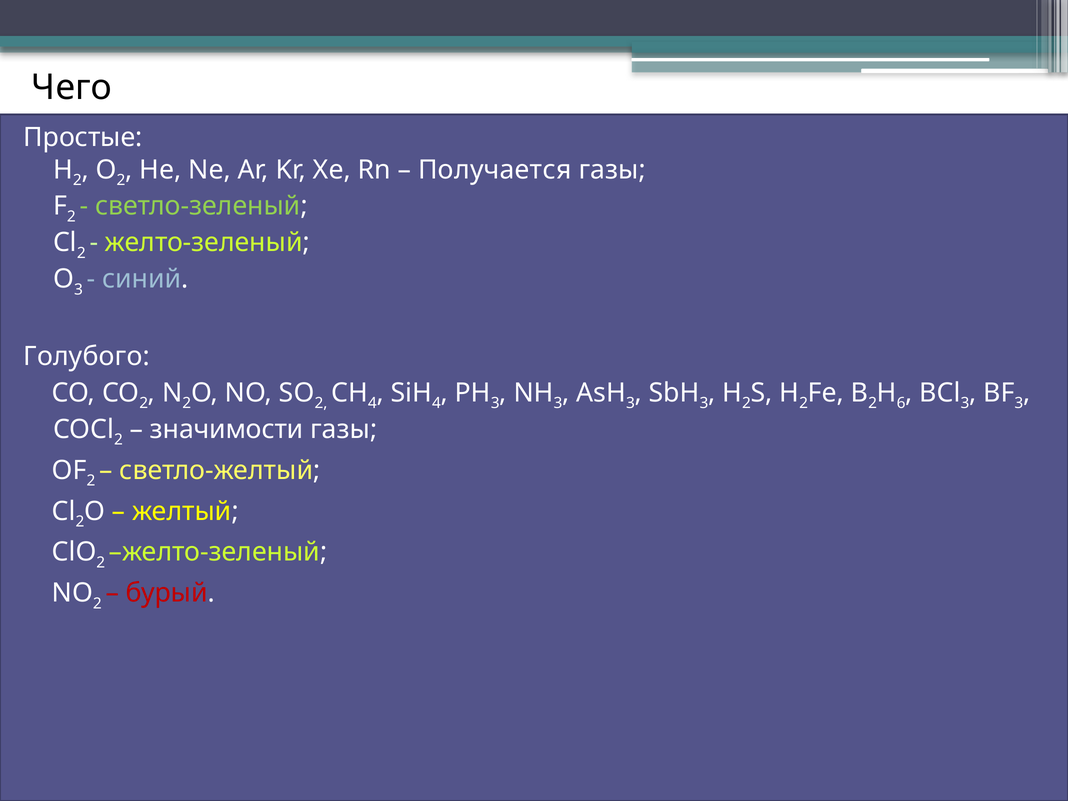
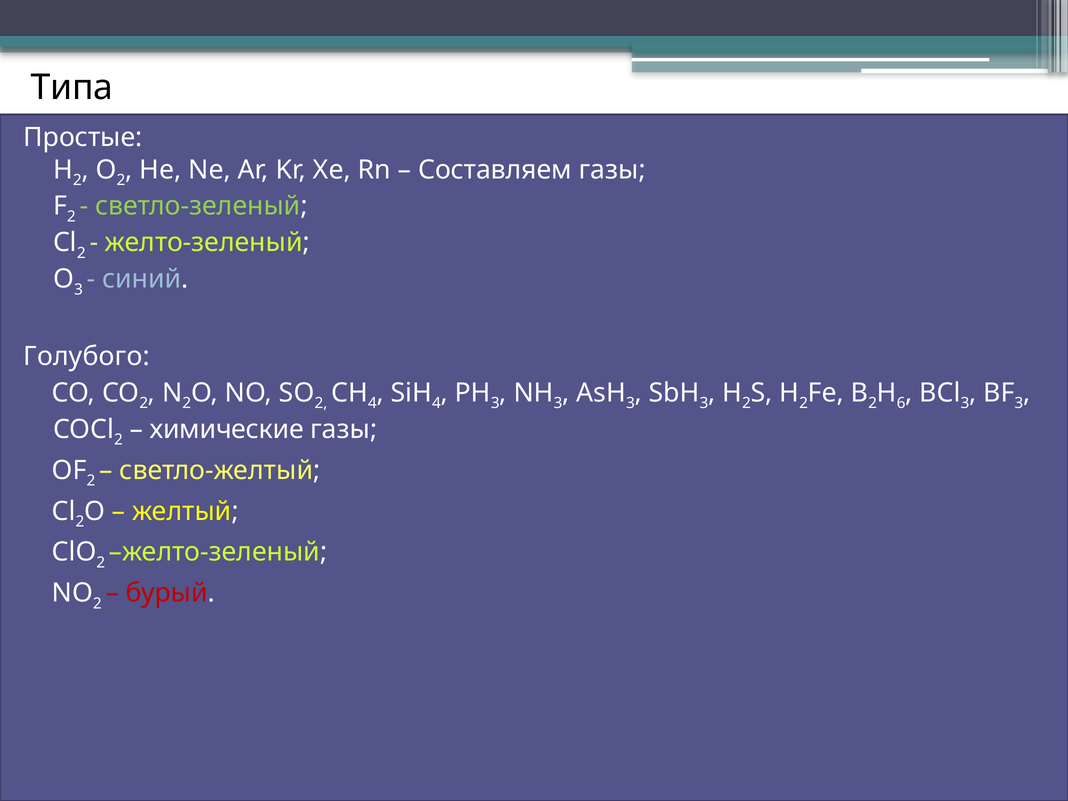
Чего: Чего -> Типа
Получается: Получается -> Составляем
значимости: значимости -> химические
